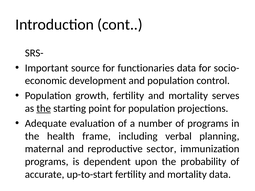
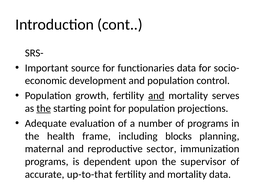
and at (156, 96) underline: none -> present
verbal: verbal -> blocks
probability: probability -> supervisor
up-to-start: up-to-start -> up-to-that
